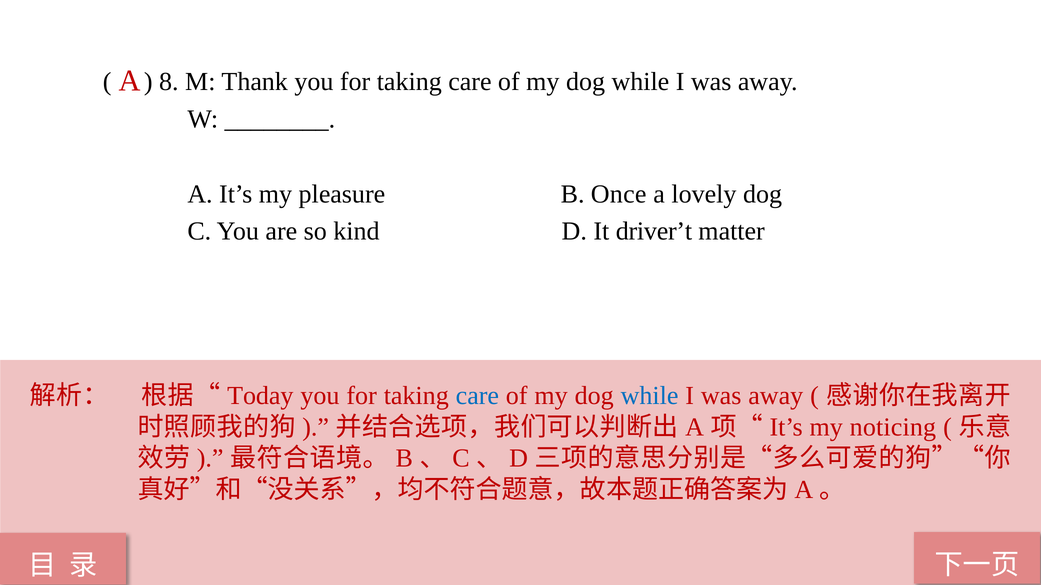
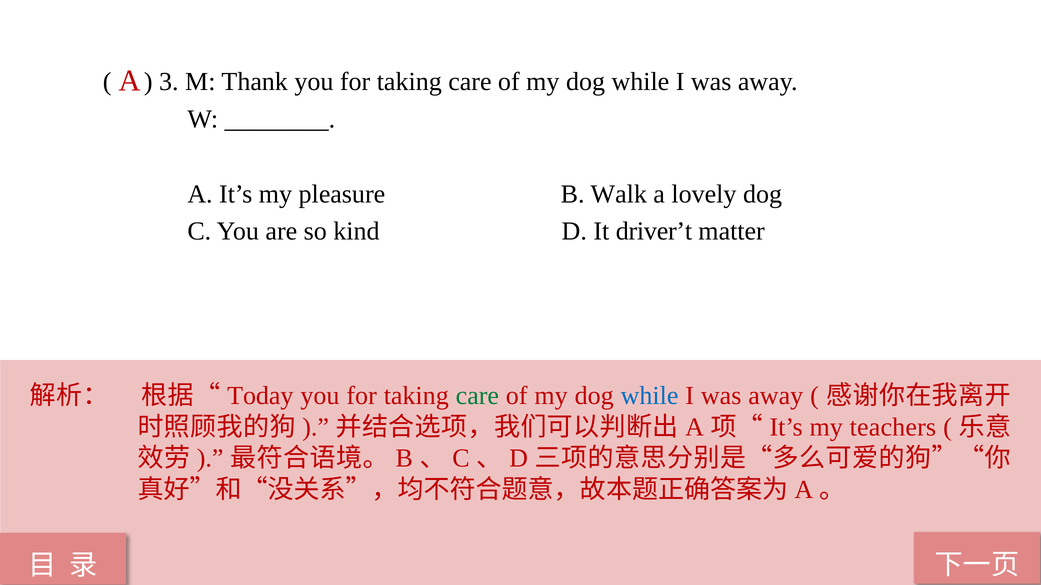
8: 8 -> 3
Once: Once -> Walk
care at (477, 396) colour: blue -> green
noticing: noticing -> teachers
